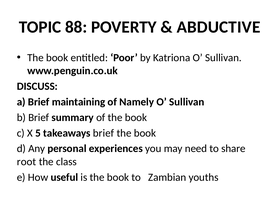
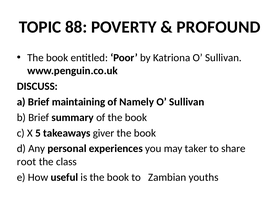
ABDUCTIVE: ABDUCTIVE -> PROFOUND
takeaways brief: brief -> giver
need: need -> taker
